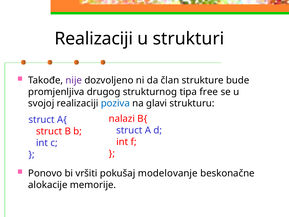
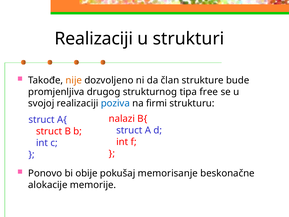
nije colour: purple -> orange
glavi: glavi -> firmi
vršiti: vršiti -> obije
modelovanje: modelovanje -> memorisanje
